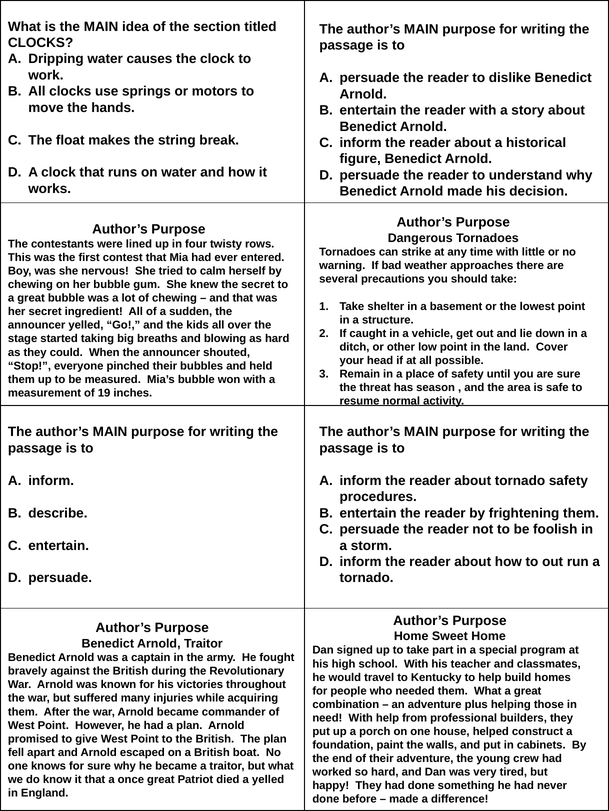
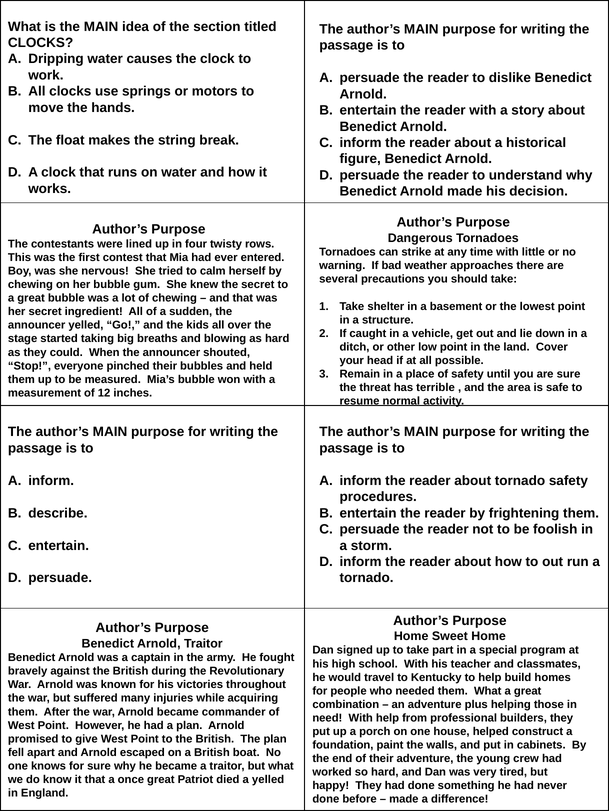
season: season -> terrible
19: 19 -> 12
